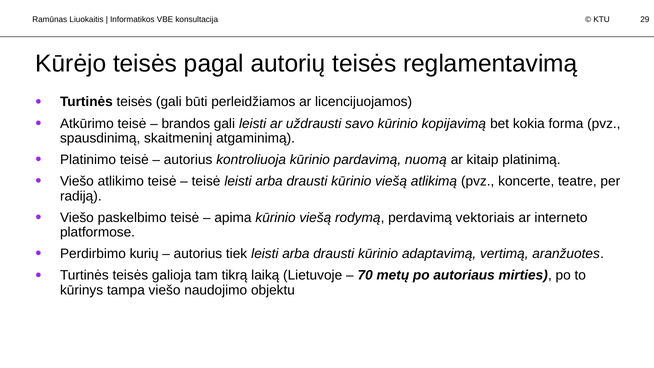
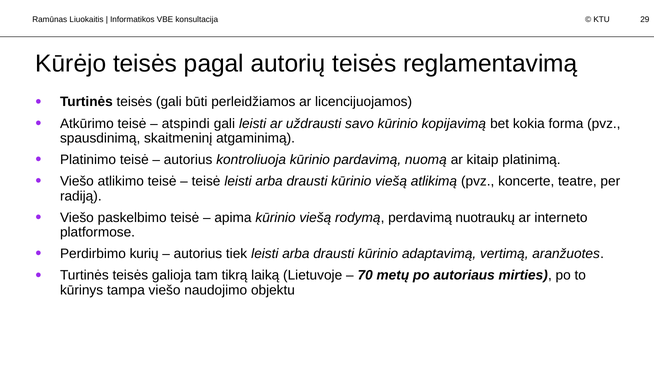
brandos: brandos -> atspindi
vektoriais: vektoriais -> nuotraukų
